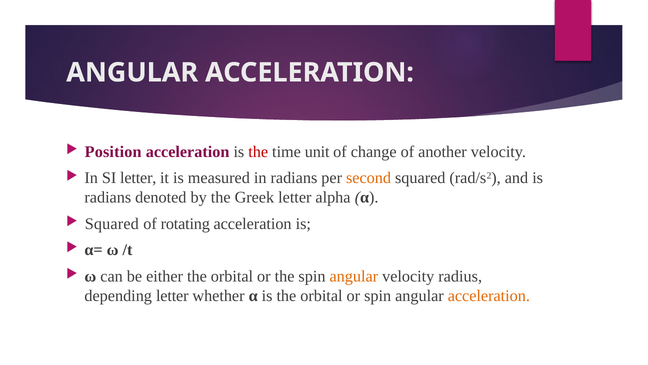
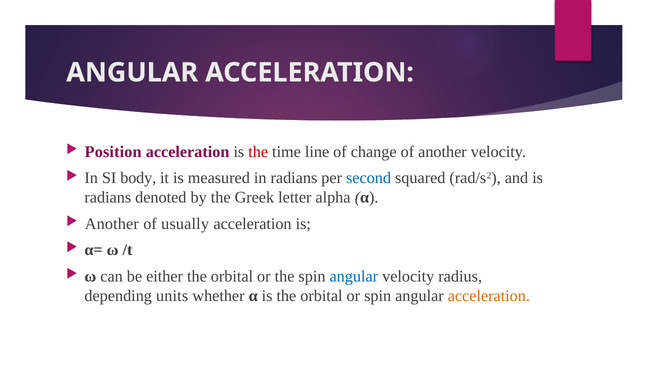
unit: unit -> line
SI letter: letter -> body
second colour: orange -> blue
Squared at (112, 223): Squared -> Another
rotating: rotating -> usually
angular at (354, 276) colour: orange -> blue
depending letter: letter -> units
